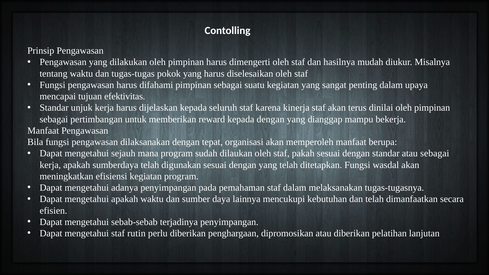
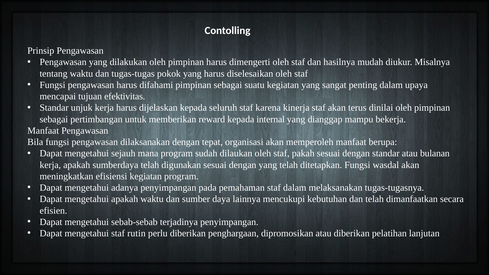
kepada dengan: dengan -> internal
atau sebagai: sebagai -> bulanan
